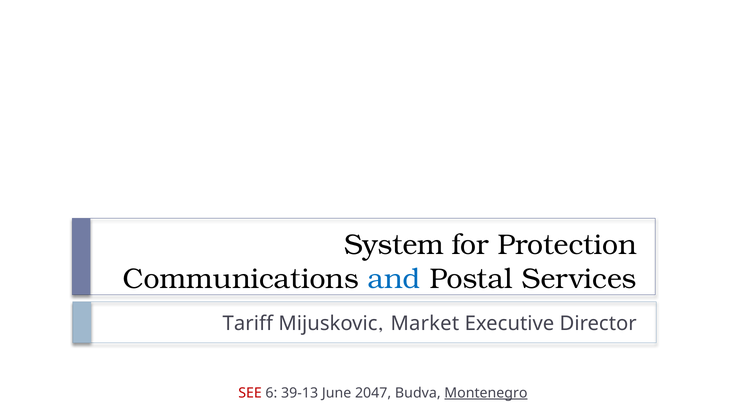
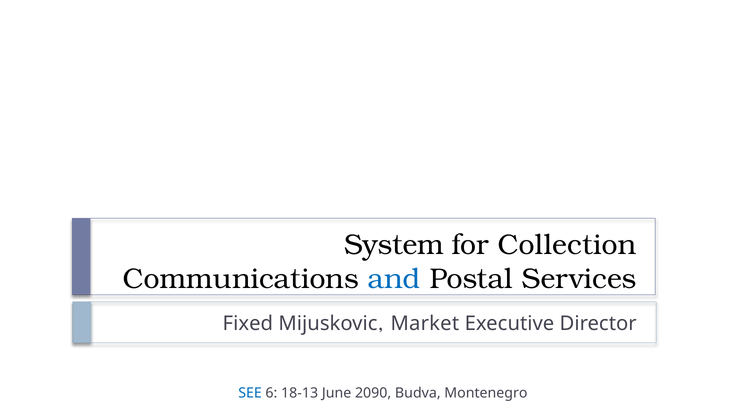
Protection: Protection -> Collection
Tariff: Tariff -> Fixed
SEE colour: red -> blue
39-13: 39-13 -> 18-13
2047: 2047 -> 2090
Montenegro underline: present -> none
